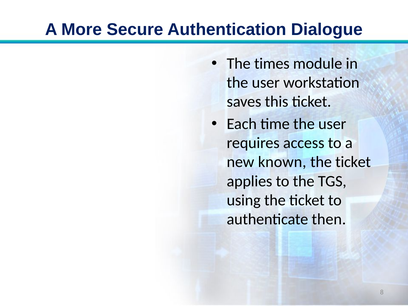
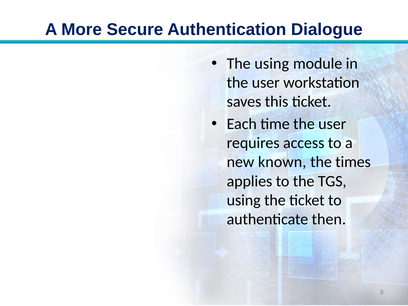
The times: times -> using
ticket at (353, 162): ticket -> times
